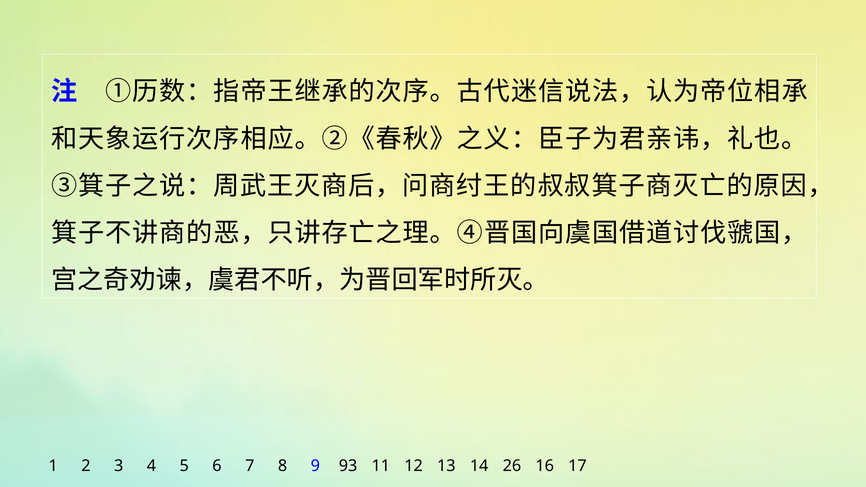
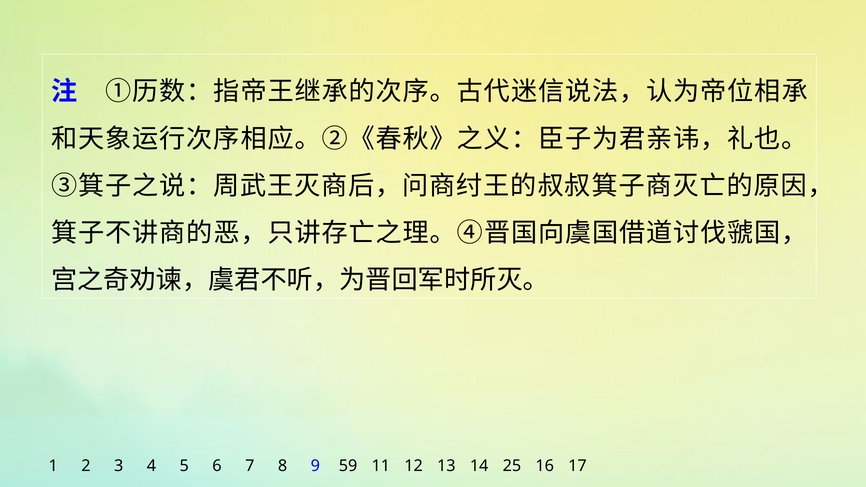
93: 93 -> 59
26: 26 -> 25
